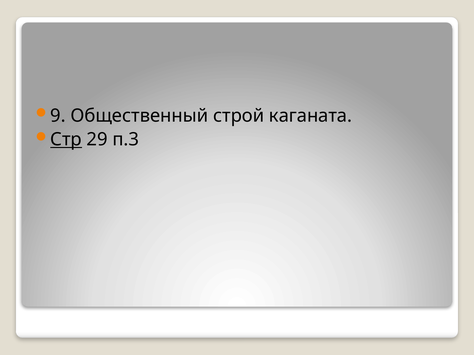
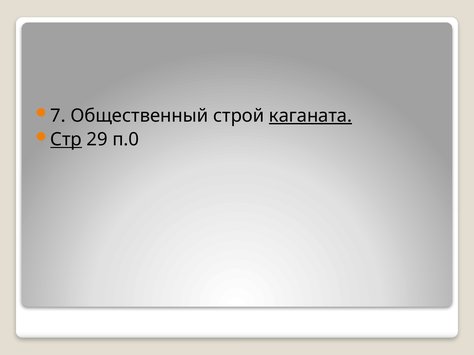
9: 9 -> 7
каганата underline: none -> present
п.3: п.3 -> п.0
